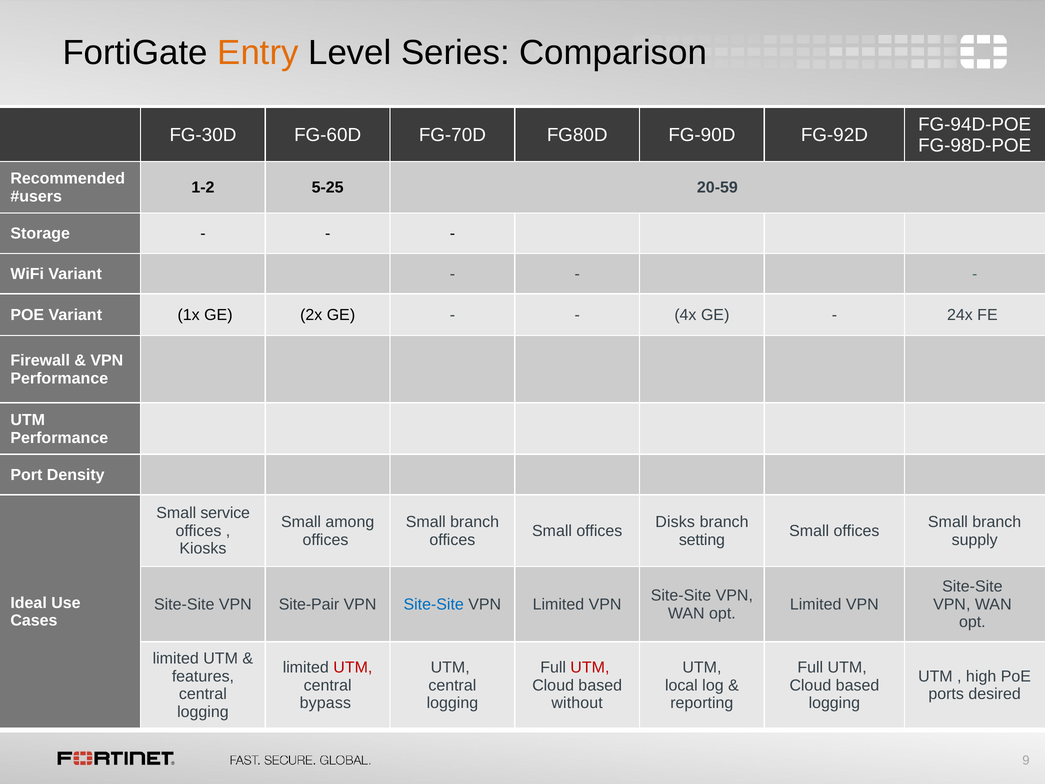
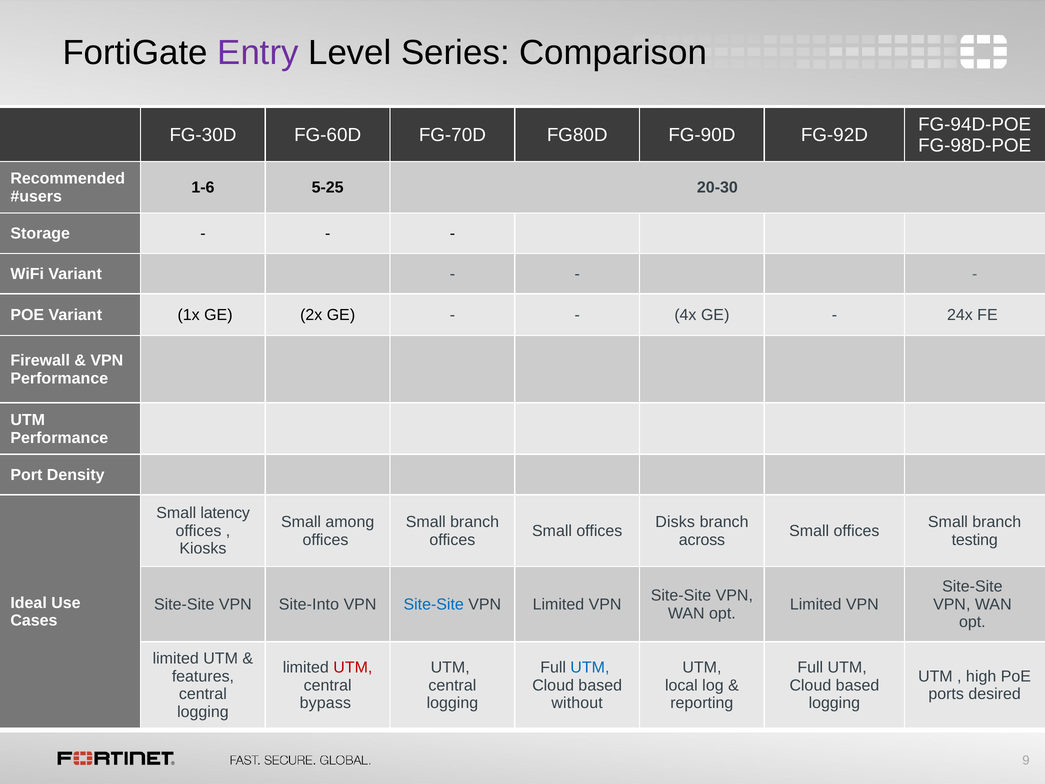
Entry colour: orange -> purple
1-2: 1-2 -> 1-6
20-59: 20-59 -> 20-30
service: service -> latency
setting: setting -> across
supply: supply -> testing
Site-Pair: Site-Pair -> Site-Into
UTM at (590, 667) colour: red -> blue
